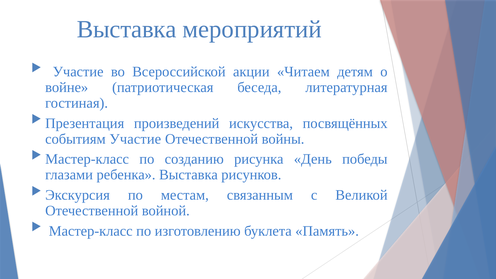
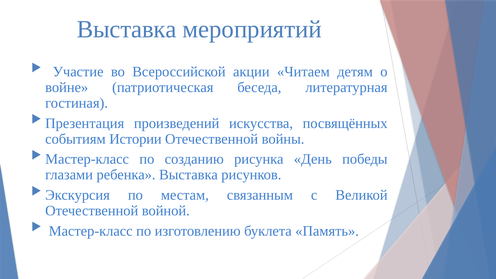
событиям Участие: Участие -> Истории
